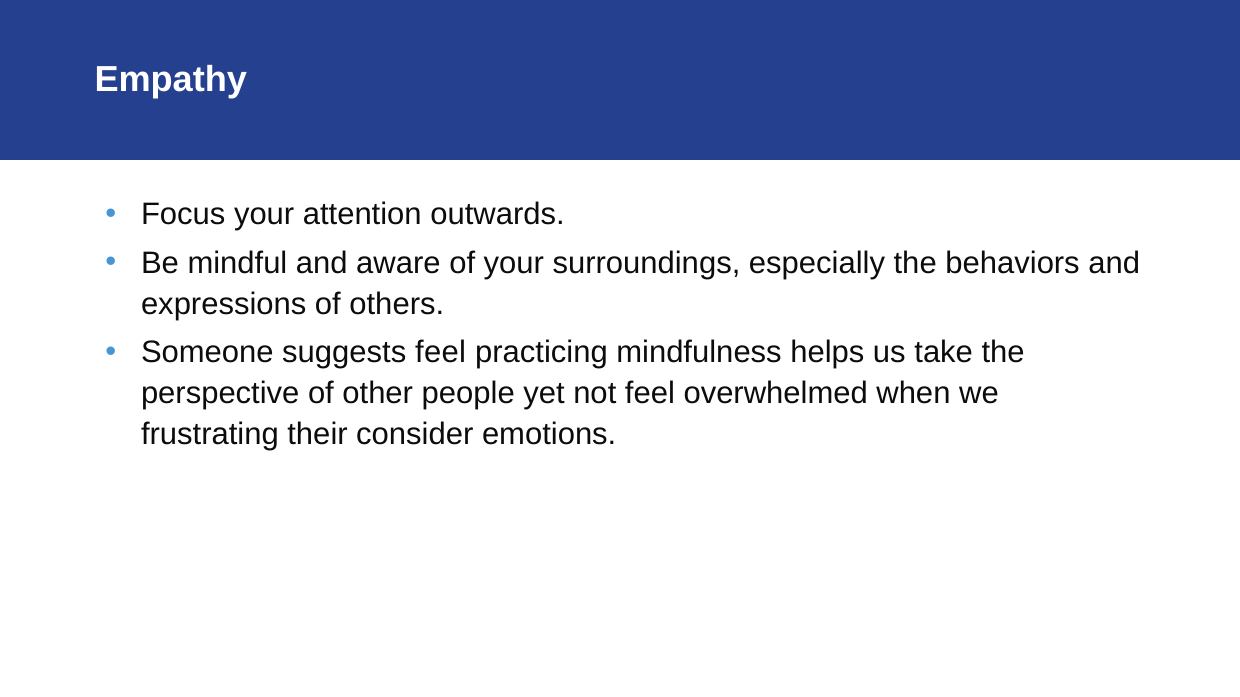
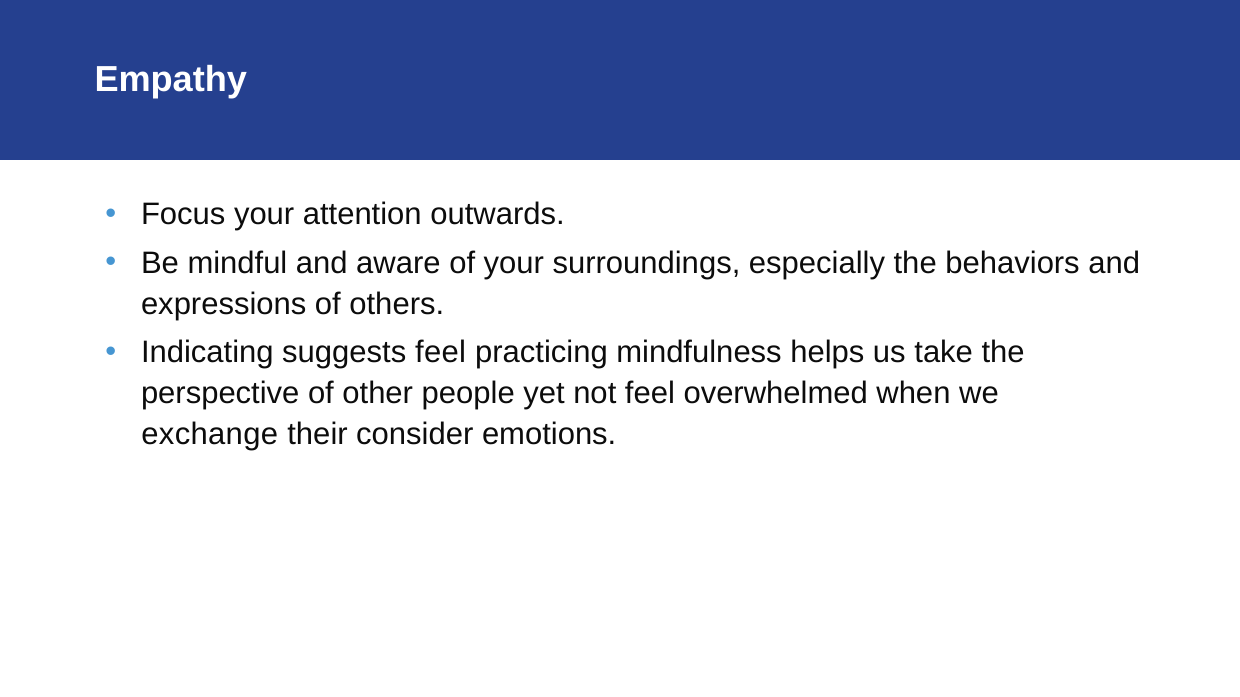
Someone: Someone -> Indicating
frustrating: frustrating -> exchange
